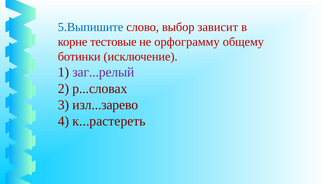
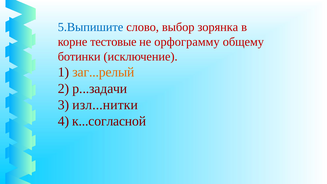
зависит: зависит -> зорянка
заг...релый colour: purple -> orange
р...словах: р...словах -> р...задачи
изл...зарево: изл...зарево -> изл...нитки
к...растереть: к...растереть -> к...согласной
